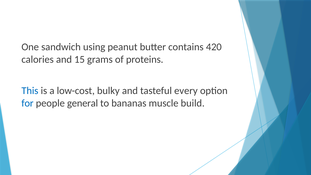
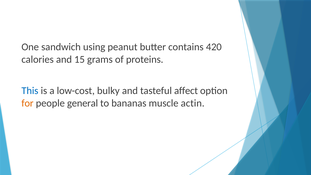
every: every -> affect
for colour: blue -> orange
build: build -> actin
